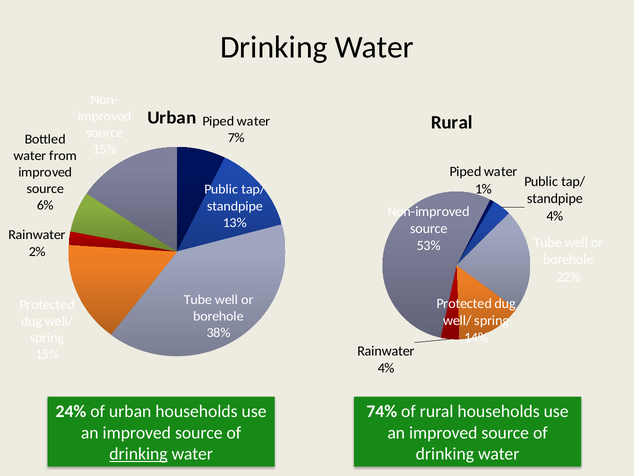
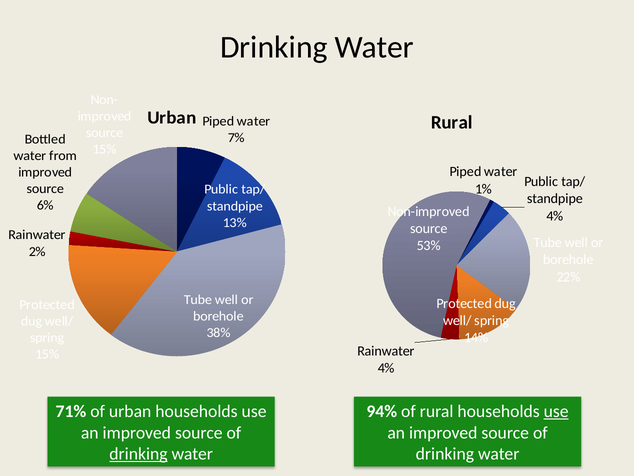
24%: 24% -> 71%
74%: 74% -> 94%
use at (556, 411) underline: none -> present
